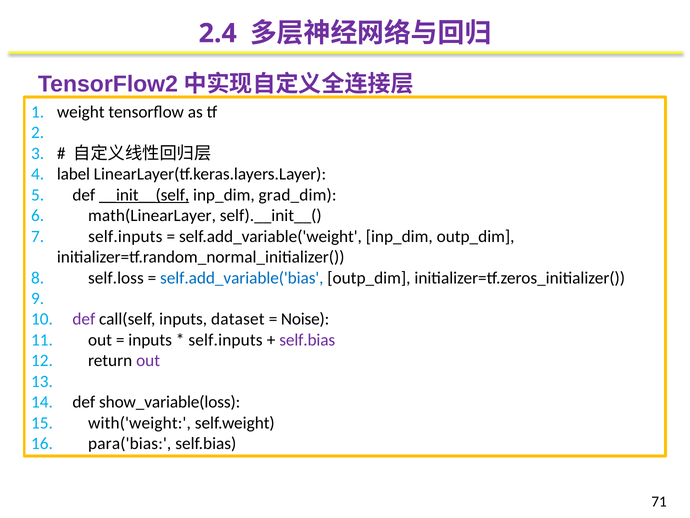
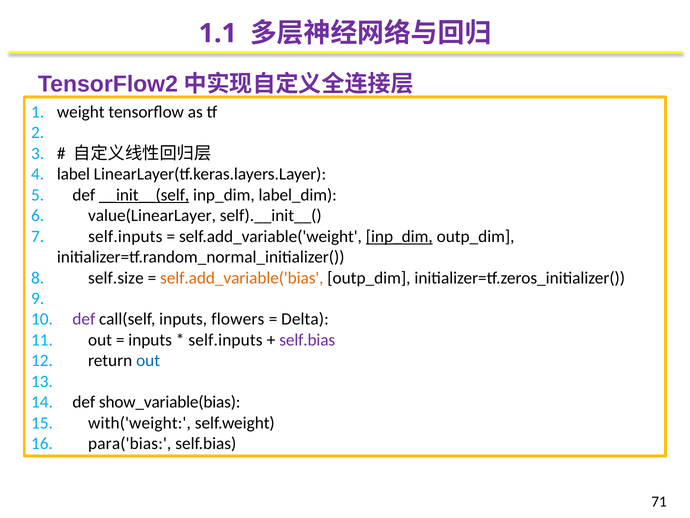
2.4: 2.4 -> 1.1
grad_dim: grad_dim -> label_dim
math(LinearLayer: math(LinearLayer -> value(LinearLayer
inp_dim at (399, 236) underline: none -> present
self.loss: self.loss -> self.size
self.add_variable('bias colour: blue -> orange
dataset: dataset -> flowers
Noise: Noise -> Delta
out at (148, 360) colour: purple -> blue
show_variable(loss: show_variable(loss -> show_variable(bias
